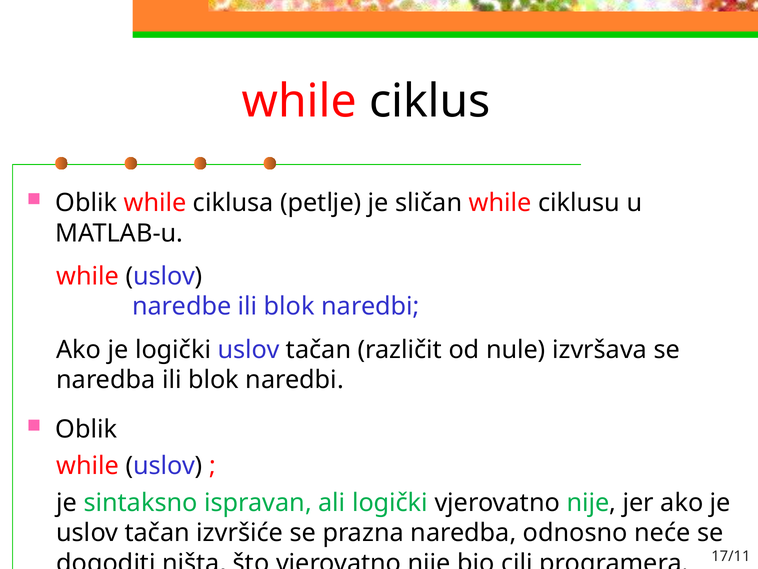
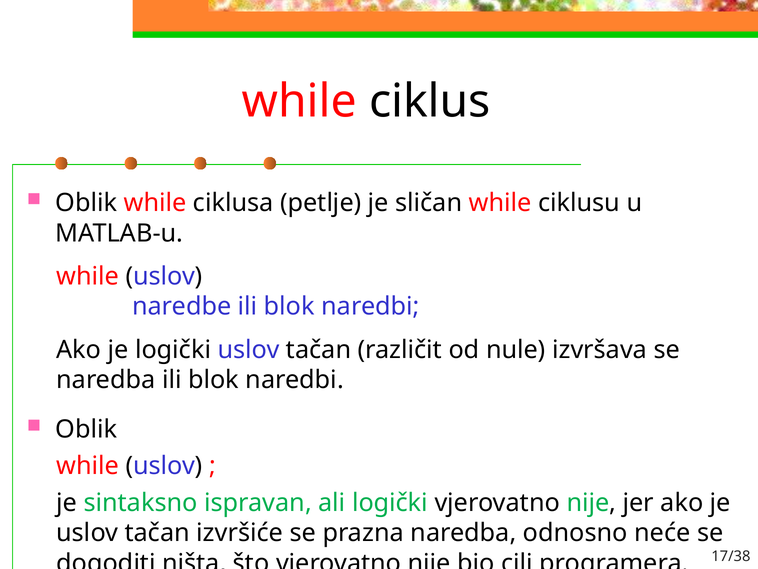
17/11: 17/11 -> 17/38
